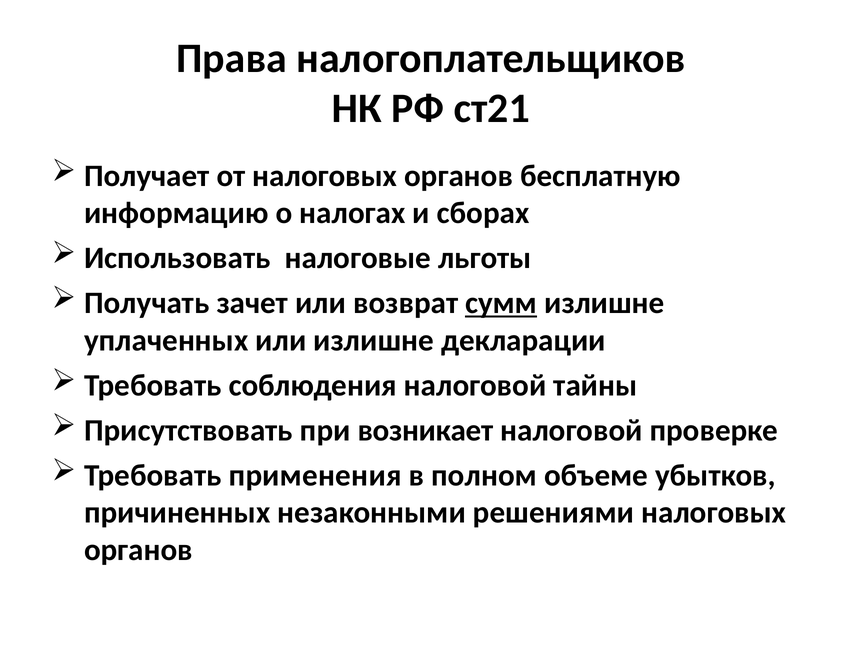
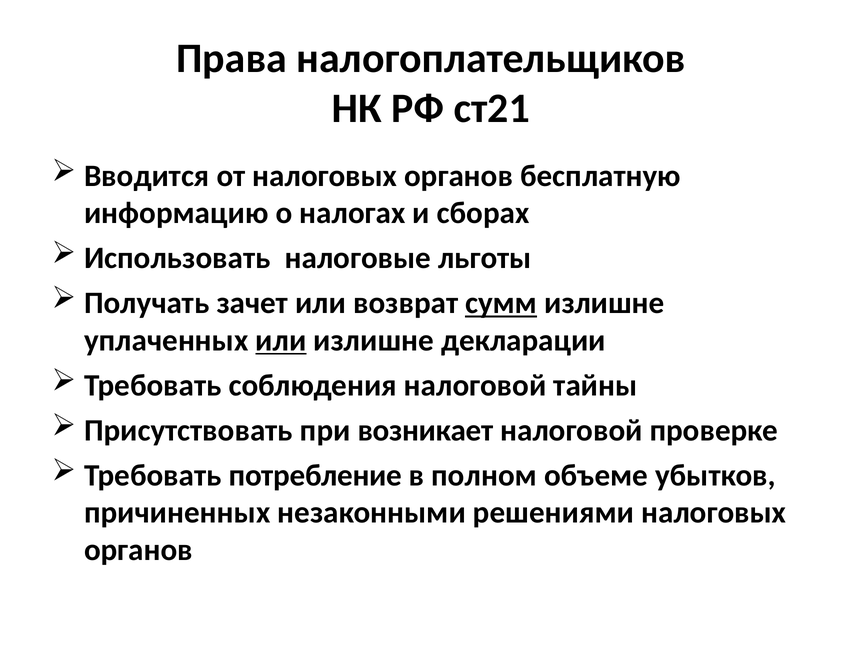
Получает: Получает -> Вводится
или at (281, 341) underline: none -> present
применения: применения -> потребление
